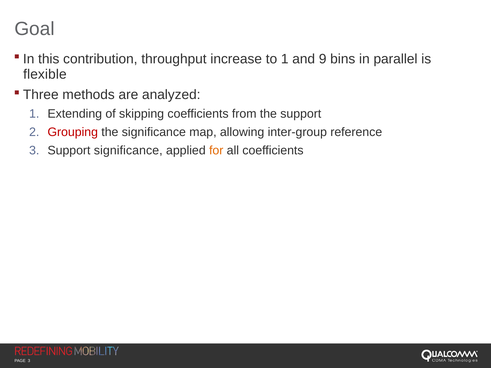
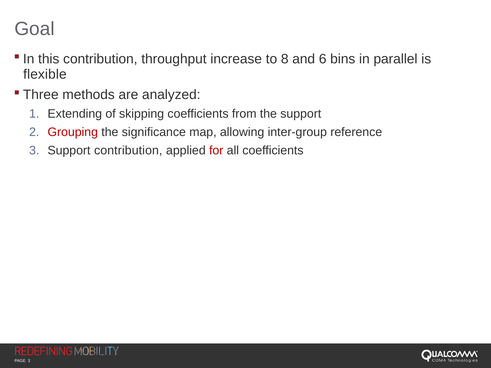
to 1: 1 -> 8
9: 9 -> 6
Support significance: significance -> contribution
for colour: orange -> red
